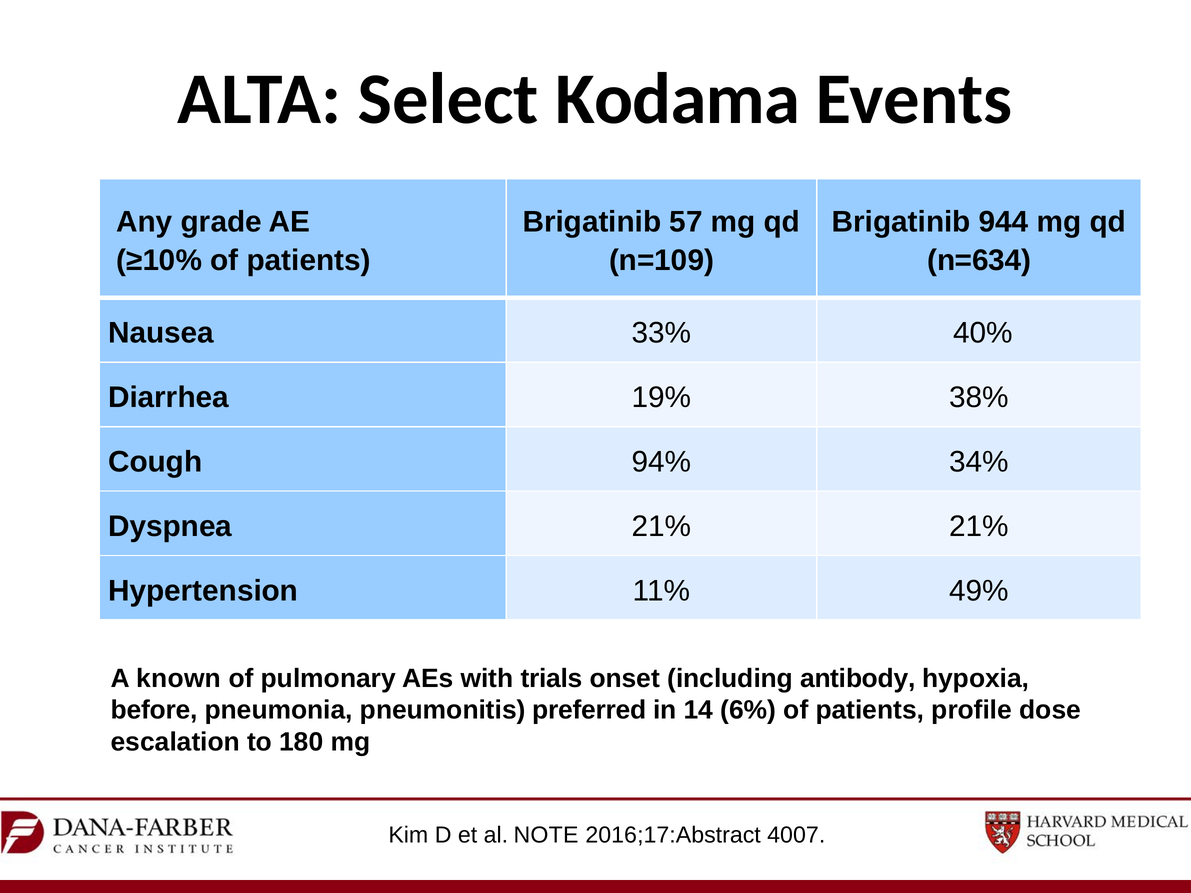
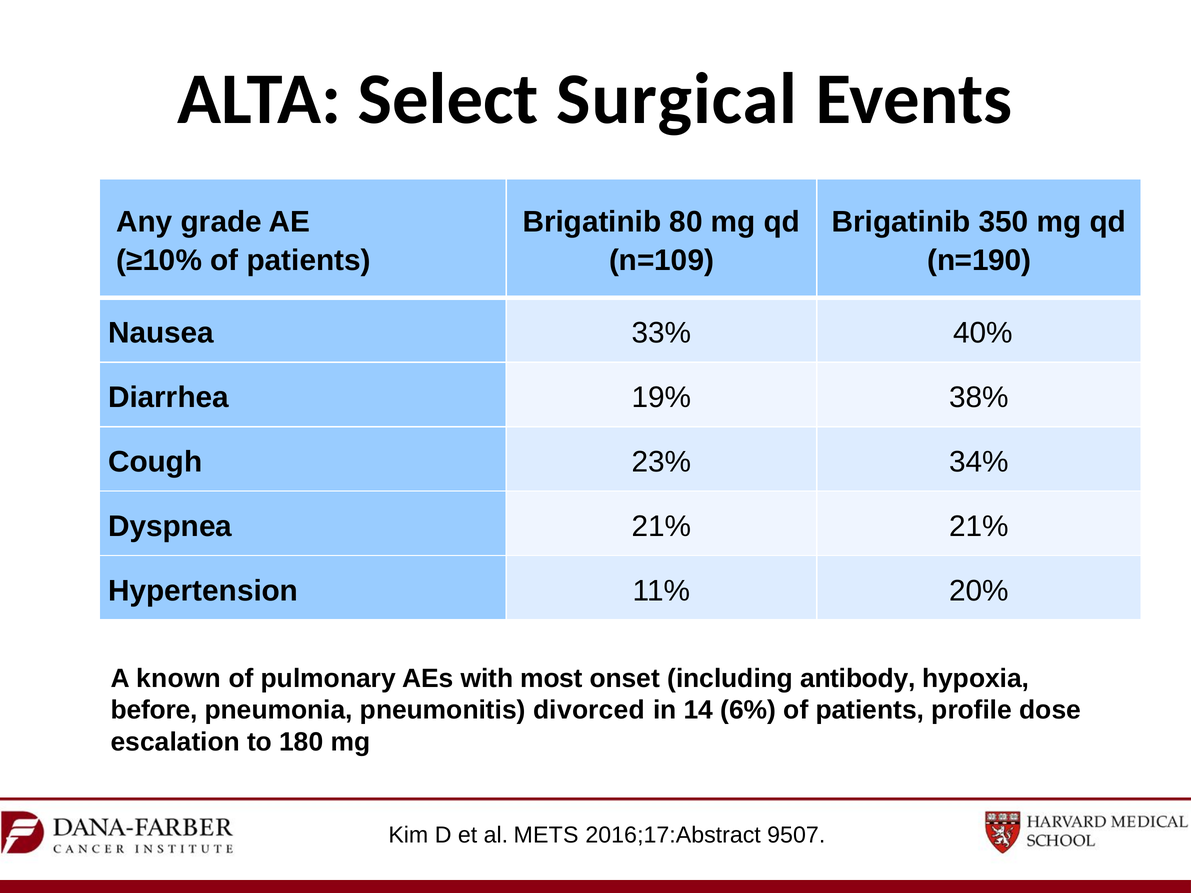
Kodama: Kodama -> Surgical
57: 57 -> 80
944: 944 -> 350
n=634: n=634 -> n=190
94%: 94% -> 23%
49%: 49% -> 20%
trials: trials -> most
preferred: preferred -> divorced
NOTE: NOTE -> METS
4007: 4007 -> 9507
